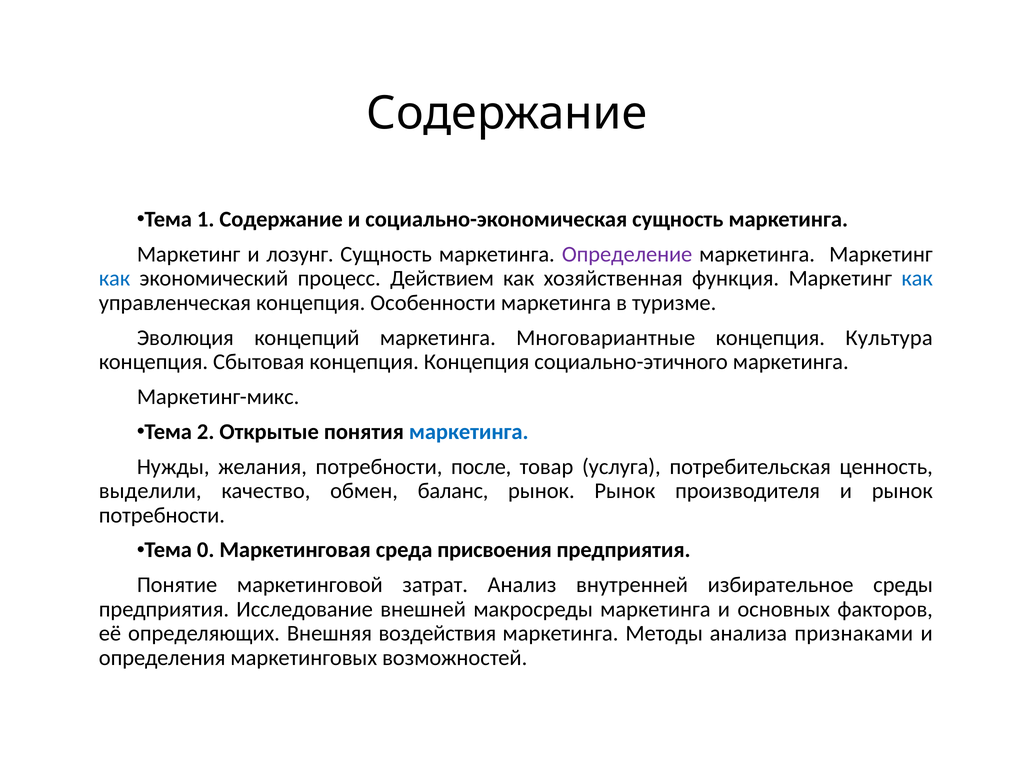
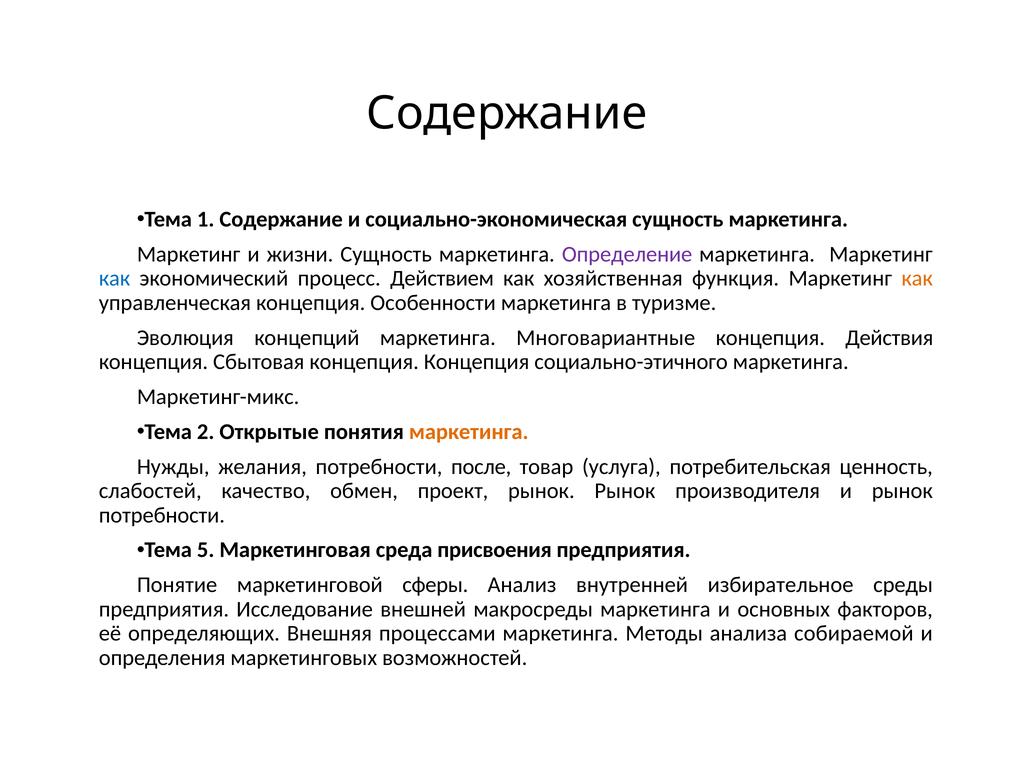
лозунг: лозунг -> жизни
как at (917, 279) colour: blue -> orange
Культура: Культура -> Действия
маркетинга at (469, 432) colour: blue -> orange
выделили: выделили -> слабостей
баланс: баланс -> проект
0: 0 -> 5
затрат: затрат -> сферы
воздействия: воздействия -> процессами
признаками: признаками -> собираемой
